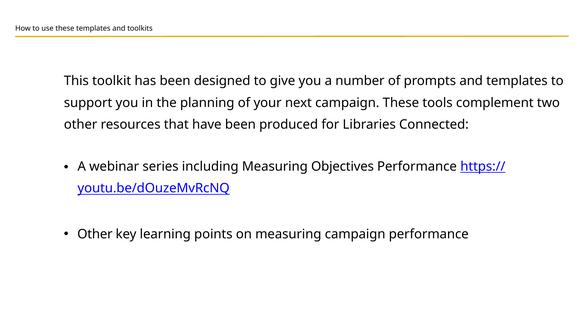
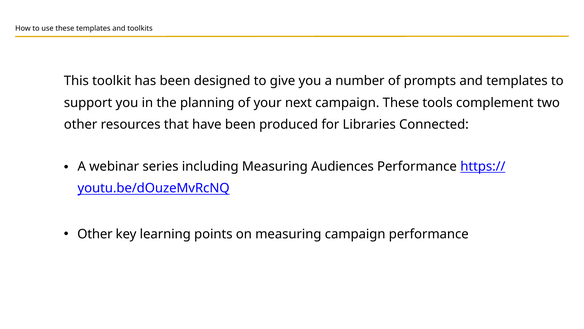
Objectives: Objectives -> Audiences
